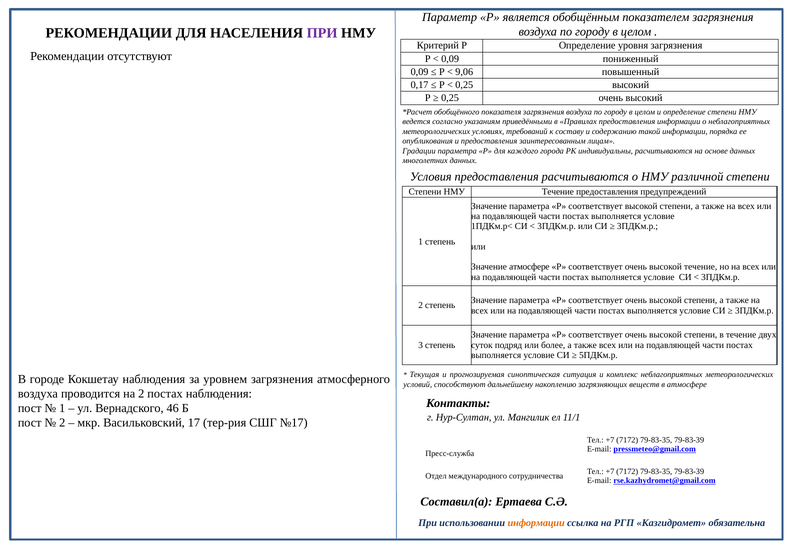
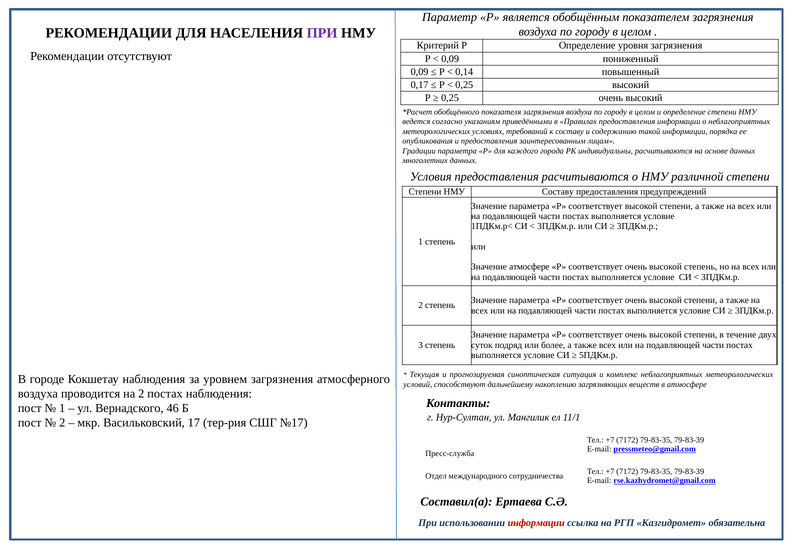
9,06: 9,06 -> 0,14
НМУ Течение: Течение -> Составу
высокой течение: течение -> степень
информации at (536, 523) colour: orange -> red
